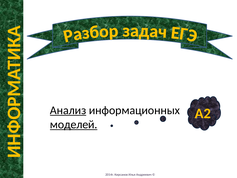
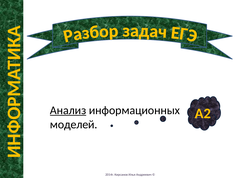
моделей underline: present -> none
